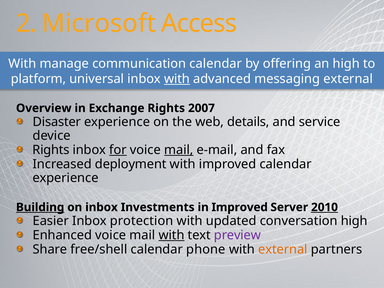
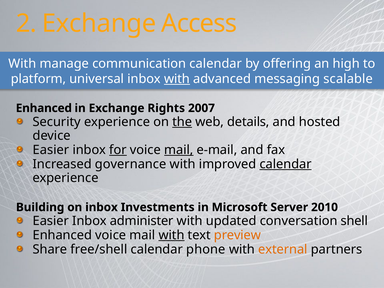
2 Microsoft: Microsoft -> Exchange
messaging external: external -> scalable
Overview at (44, 108): Overview -> Enhanced
Disaster: Disaster -> Security
the underline: none -> present
service: service -> hosted
Rights at (51, 150): Rights -> Easier
deployment: deployment -> governance
calendar at (286, 164) underline: none -> present
Building underline: present -> none
in Improved: Improved -> Microsoft
2010 underline: present -> none
protection: protection -> administer
conversation high: high -> shell
preview colour: purple -> orange
